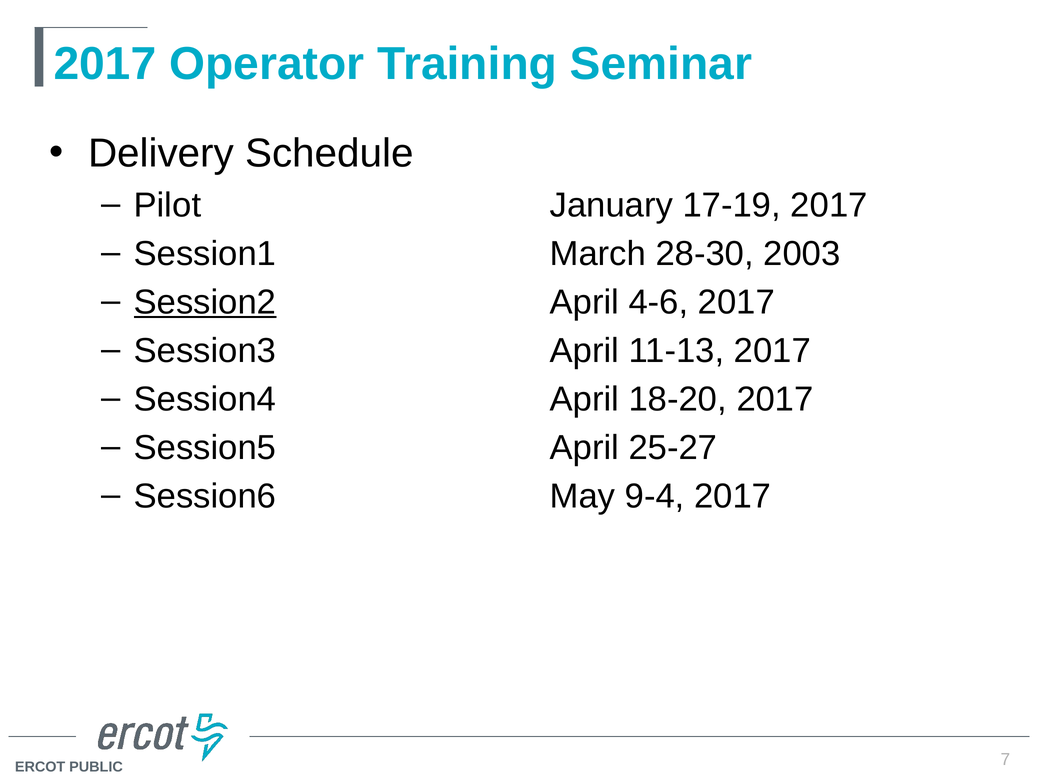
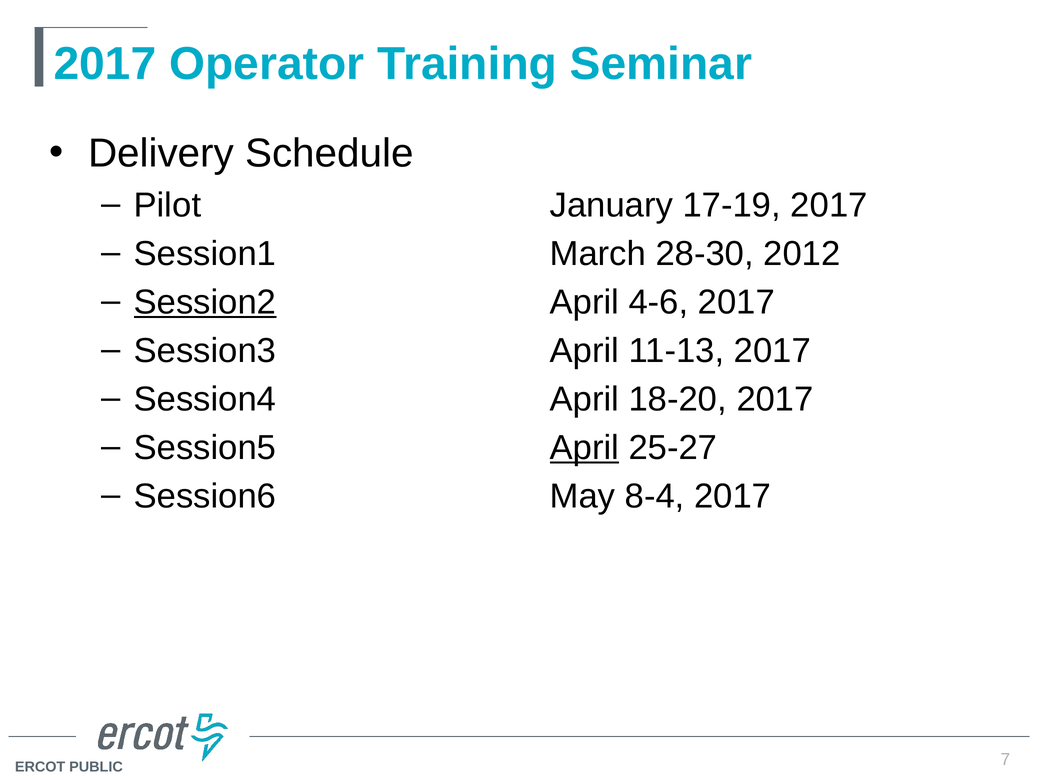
2003: 2003 -> 2012
April at (584, 448) underline: none -> present
9-4: 9-4 -> 8-4
